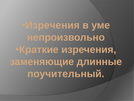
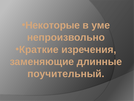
Изречения at (53, 25): Изречения -> Некоторые
